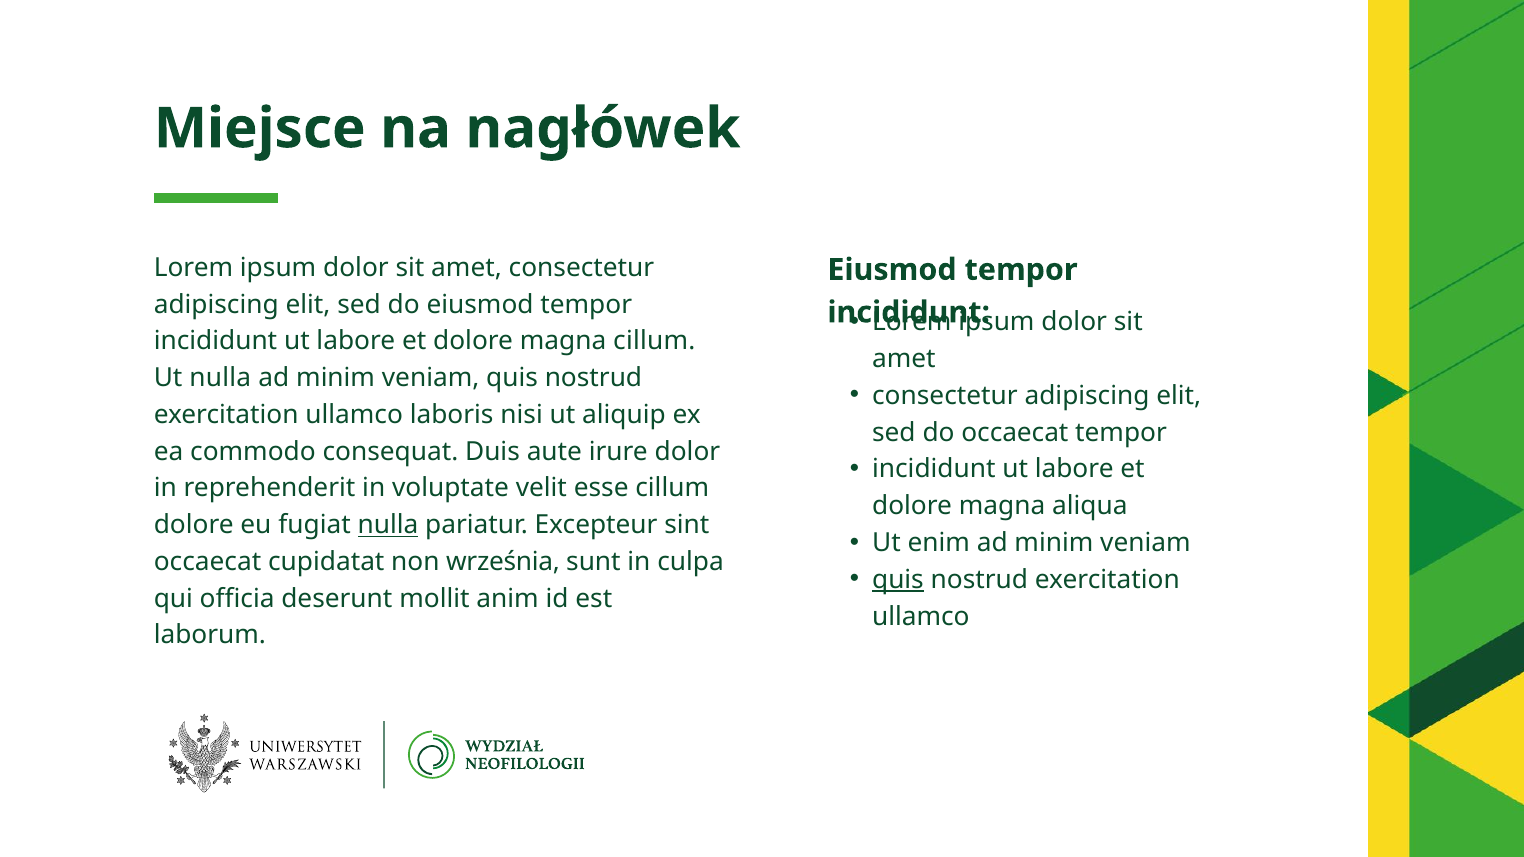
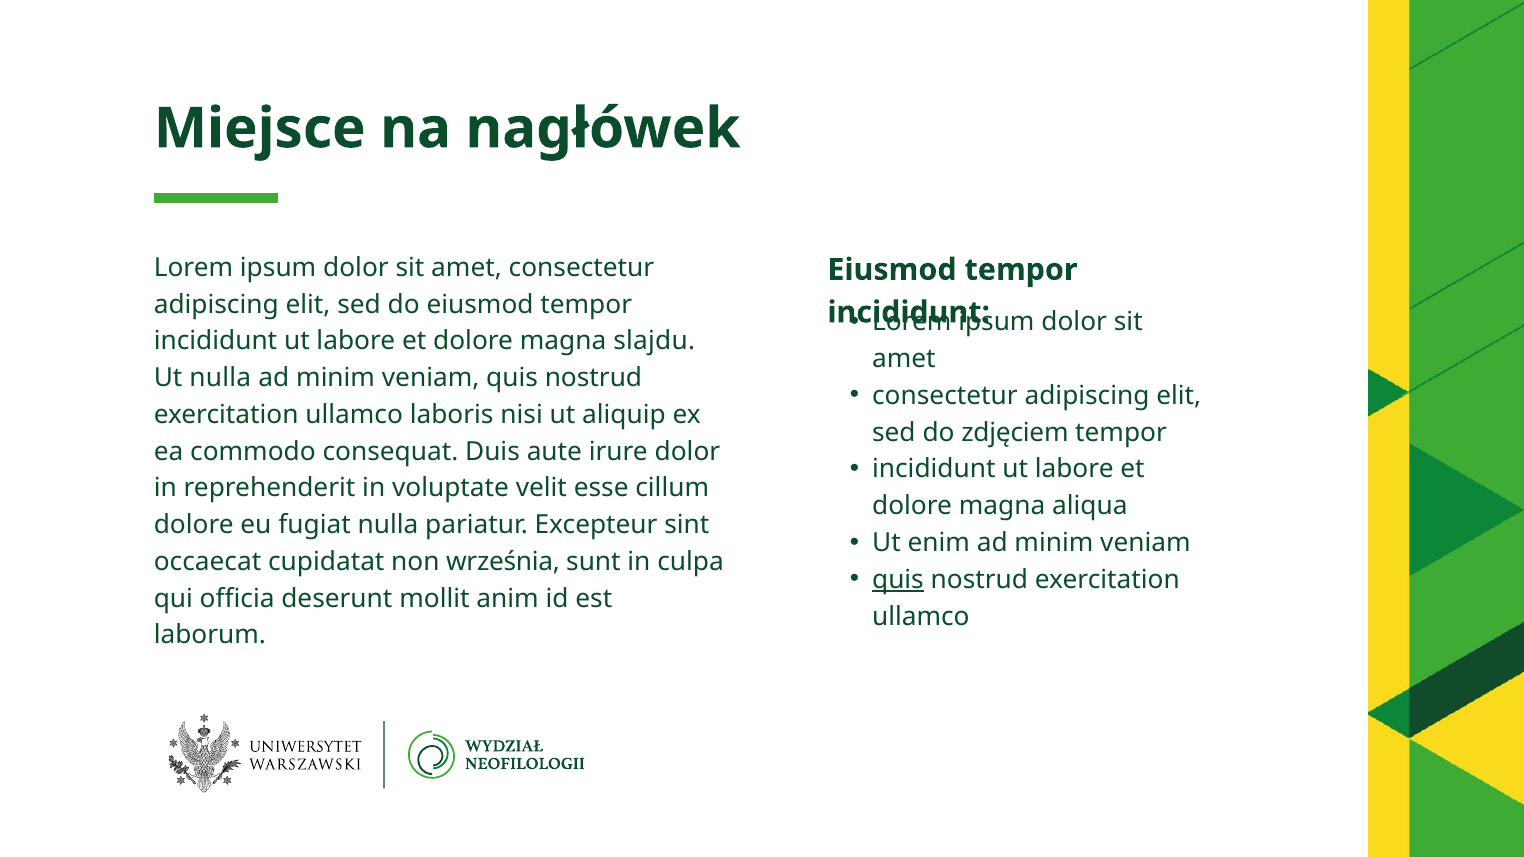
magna cillum: cillum -> slajdu
do occaecat: occaecat -> zdjęciem
nulla at (388, 525) underline: present -> none
